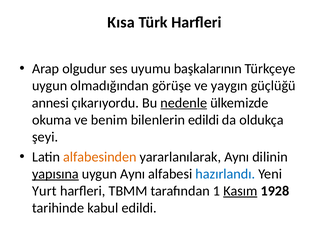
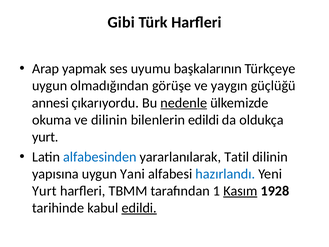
Kısa: Kısa -> Gibi
olgudur: olgudur -> yapmak
benim: benim -> dilinin
şeyi at (45, 137): şeyi -> yurt
alfabesinden colour: orange -> blue
yararlanılarak Aynı: Aynı -> Tatil
yapısına underline: present -> none
uygun Aynı: Aynı -> Yani
edildi at (139, 208) underline: none -> present
